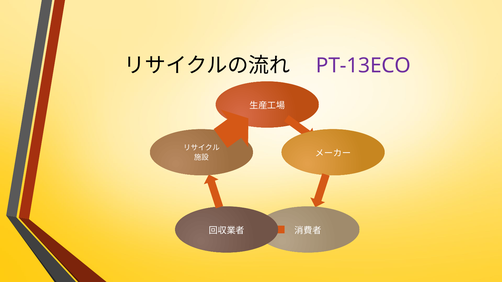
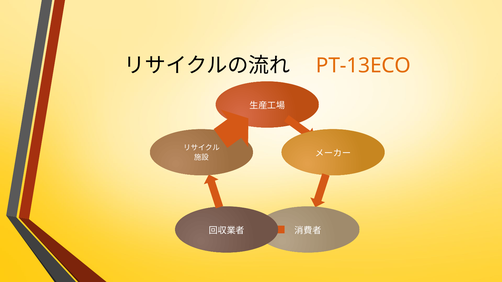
PT-13ECO colour: purple -> orange
